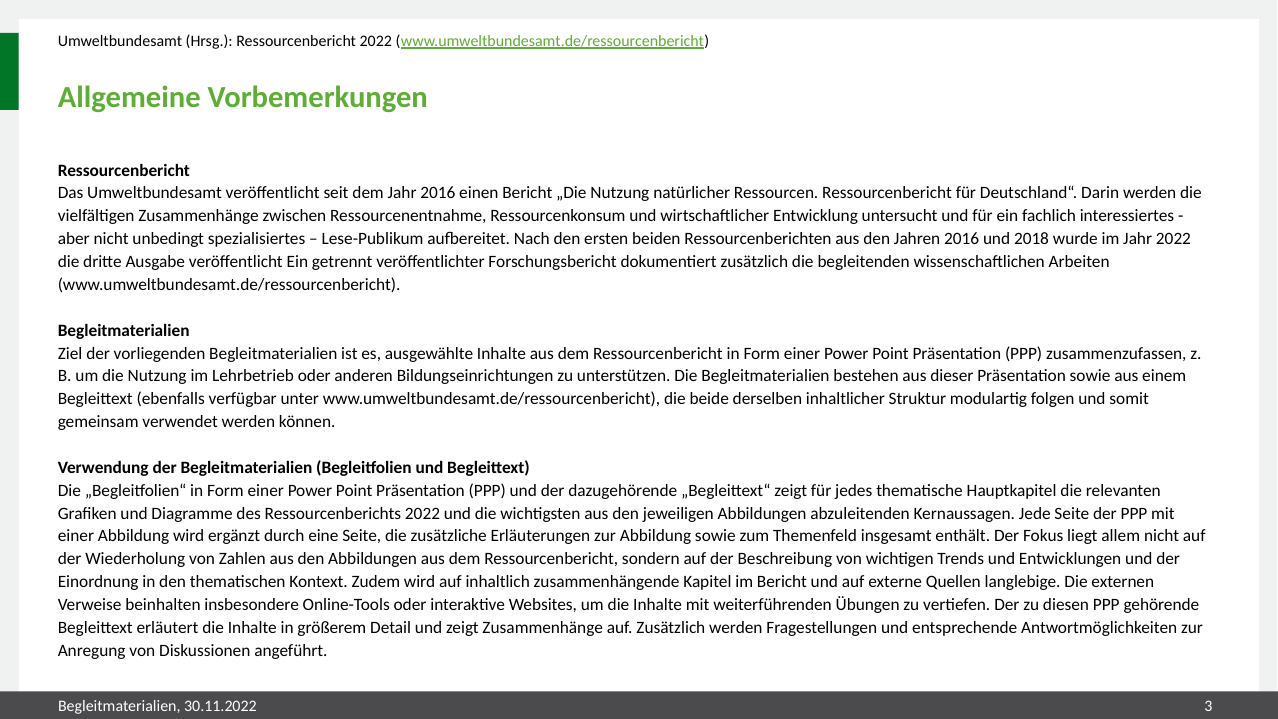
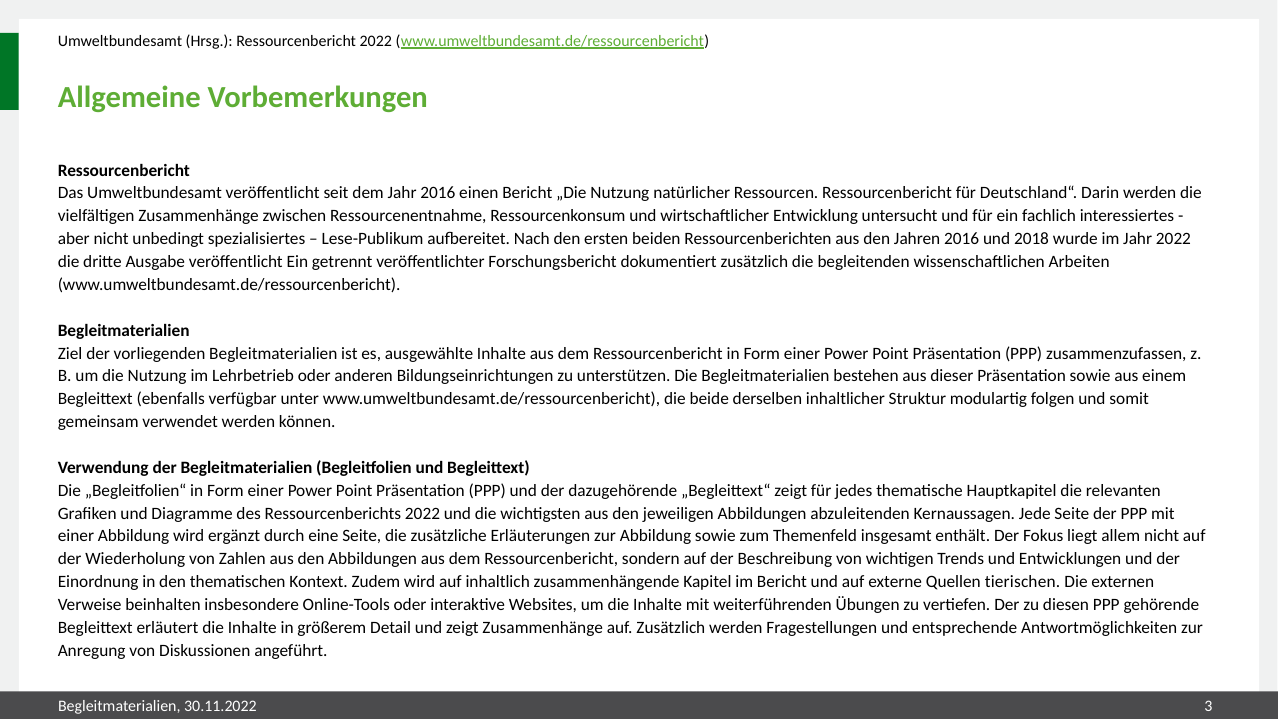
langlebige: langlebige -> tierischen
